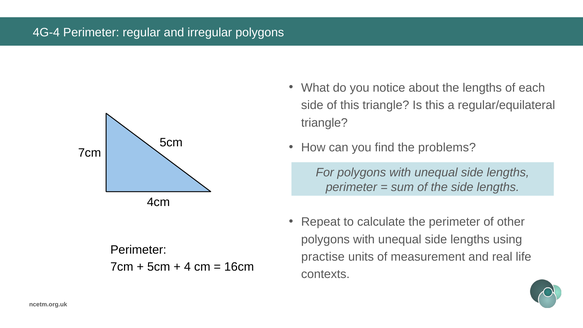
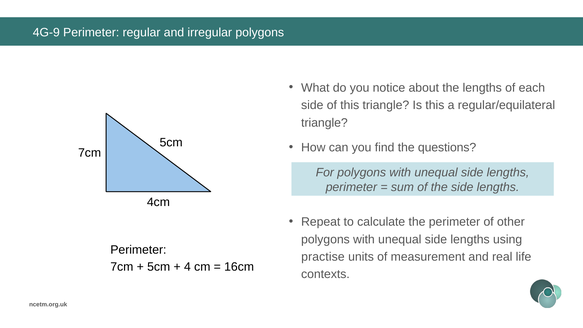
4G-4: 4G-4 -> 4G-9
problems: problems -> questions
